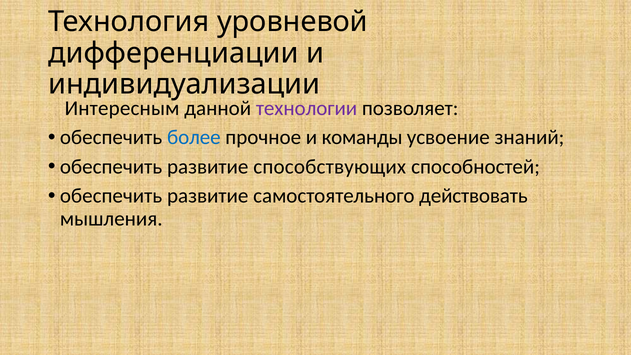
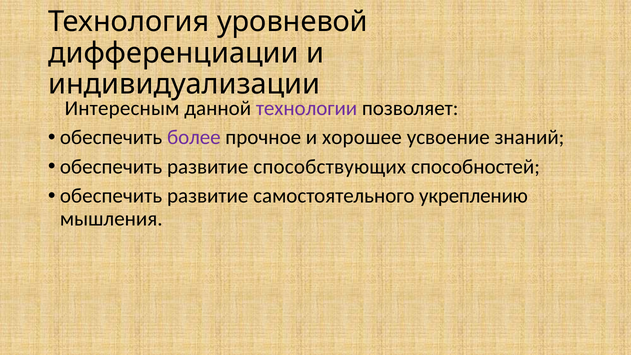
более colour: blue -> purple
команды: команды -> хорошее
действовать: действовать -> укреплению
